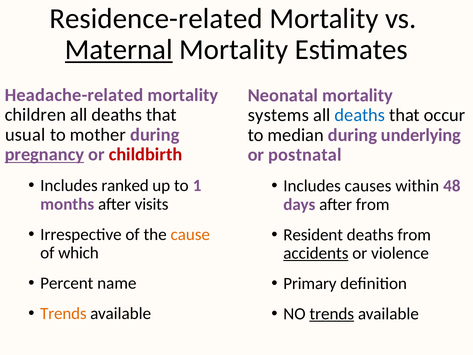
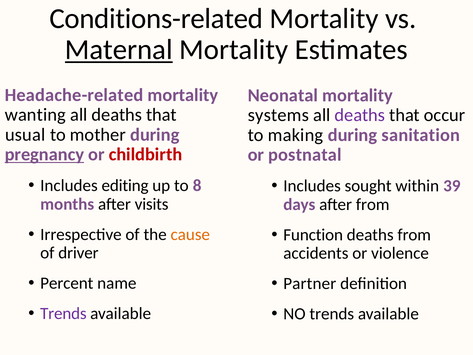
Residence-related: Residence-related -> Conditions-related
children: children -> wanting
deaths at (360, 115) colour: blue -> purple
median: median -> making
underlying: underlying -> sanitation
ranked: ranked -> editing
1: 1 -> 8
causes: causes -> sought
48: 48 -> 39
Resident: Resident -> Function
which: which -> driver
accidents underline: present -> none
Primary: Primary -> Partner
Trends at (63, 313) colour: orange -> purple
trends at (332, 314) underline: present -> none
